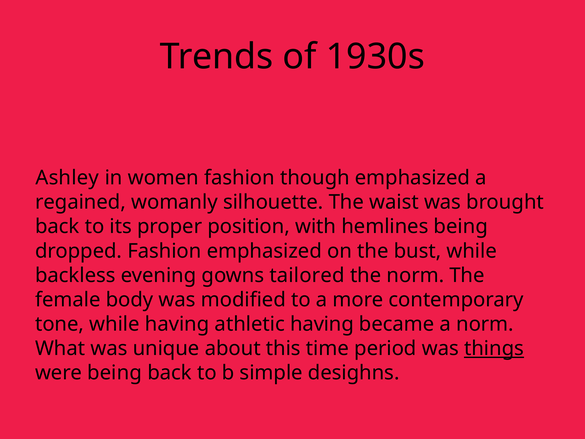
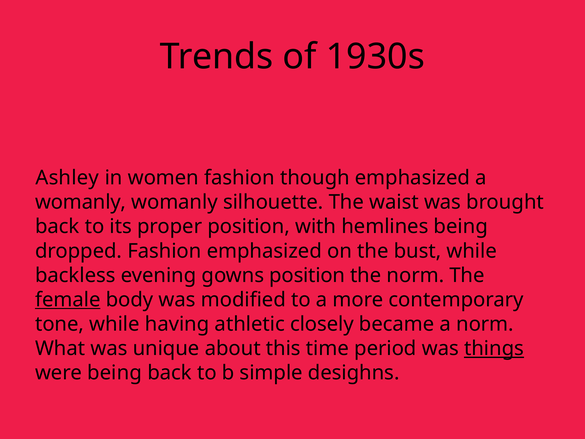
regained at (80, 202): regained -> womanly
gowns tailored: tailored -> position
female underline: none -> present
athletic having: having -> closely
